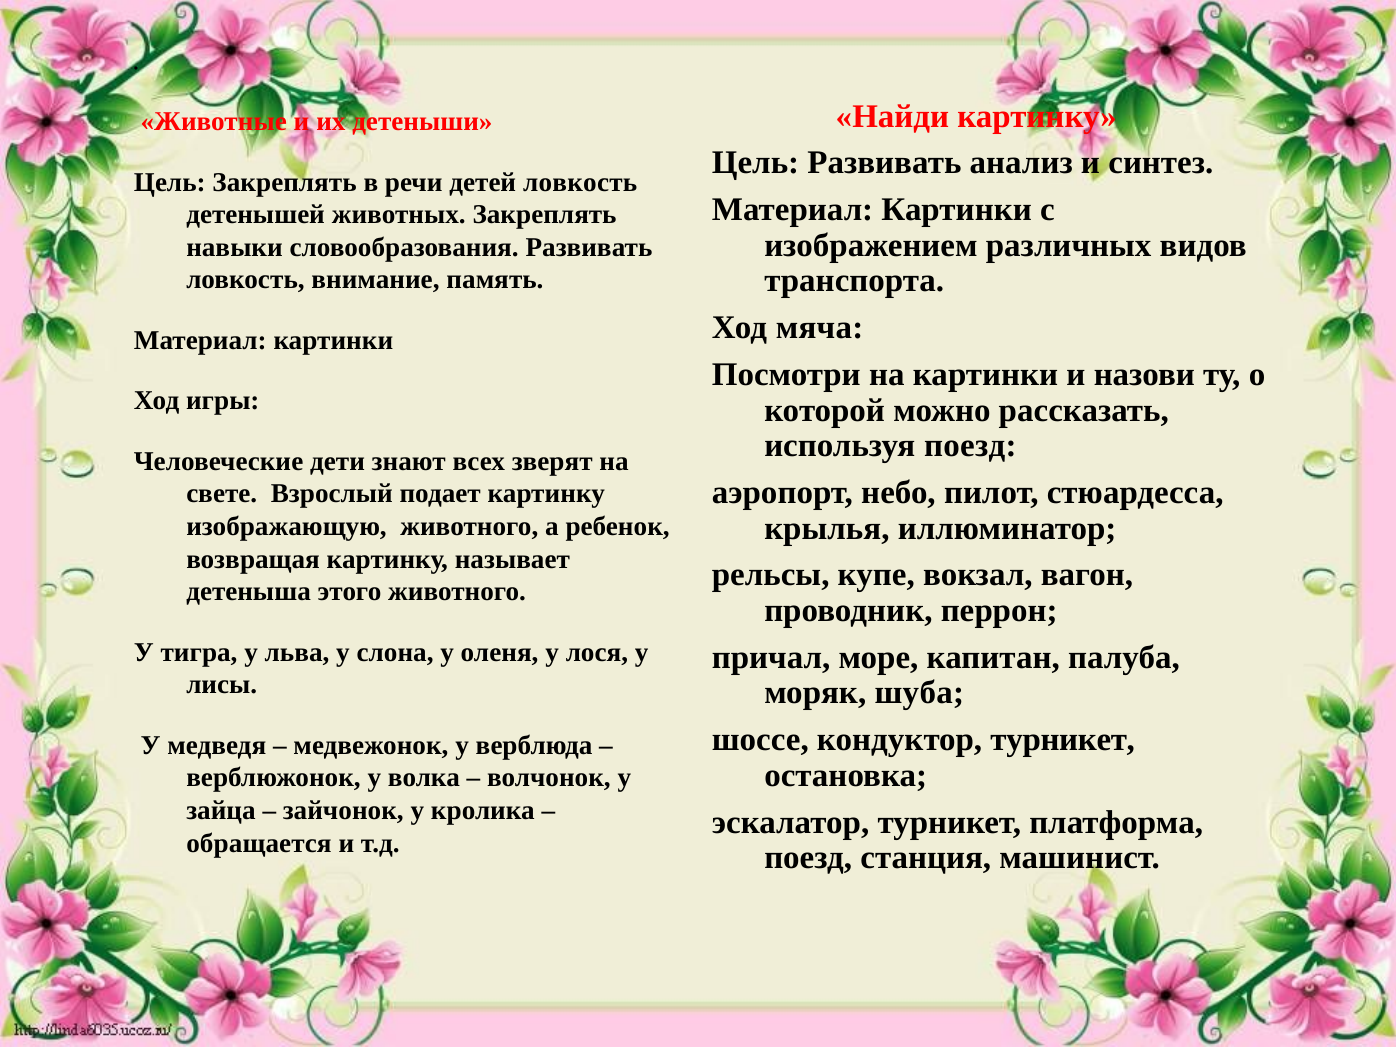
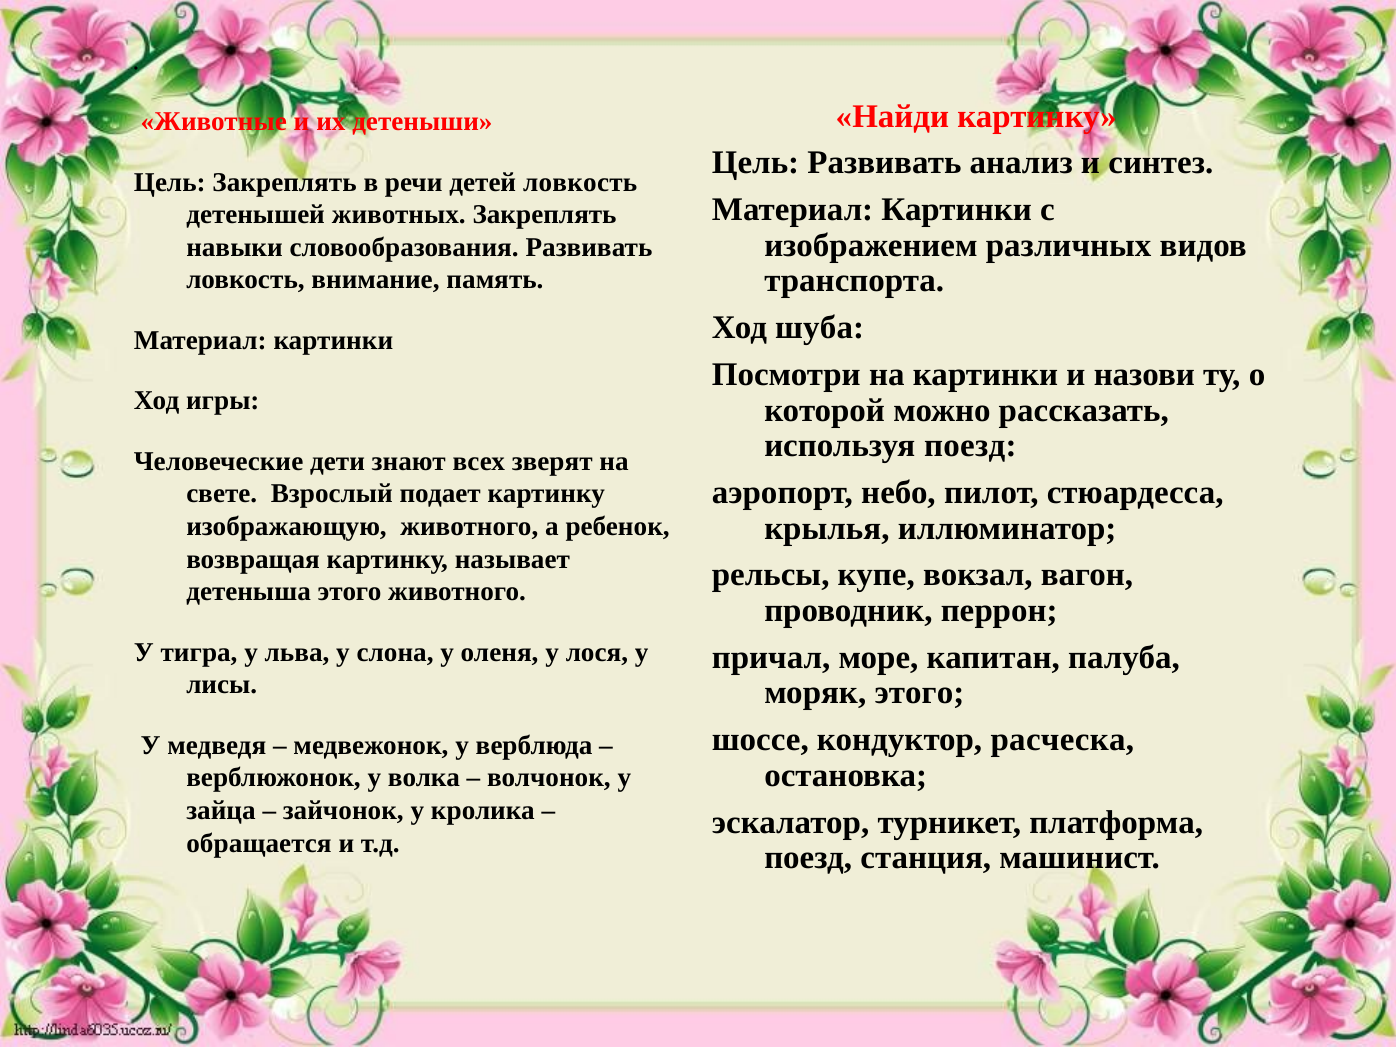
мяча: мяча -> шуба
моряк шуба: шуба -> этого
кондуктор турникет: турникет -> расческа
